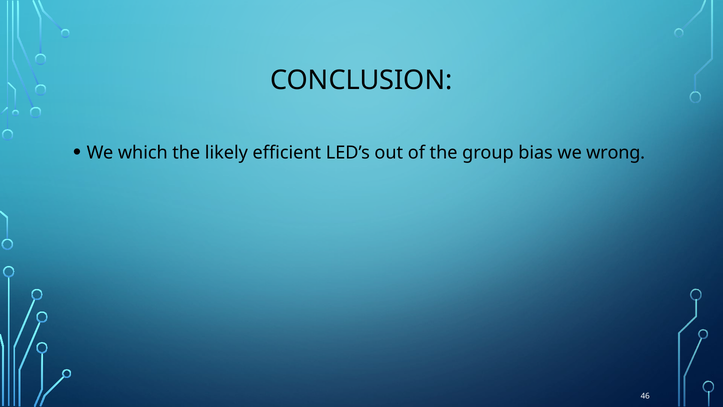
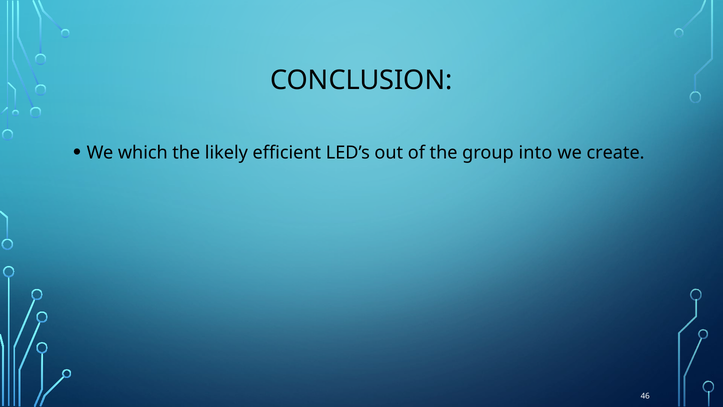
bias: bias -> into
wrong: wrong -> create
